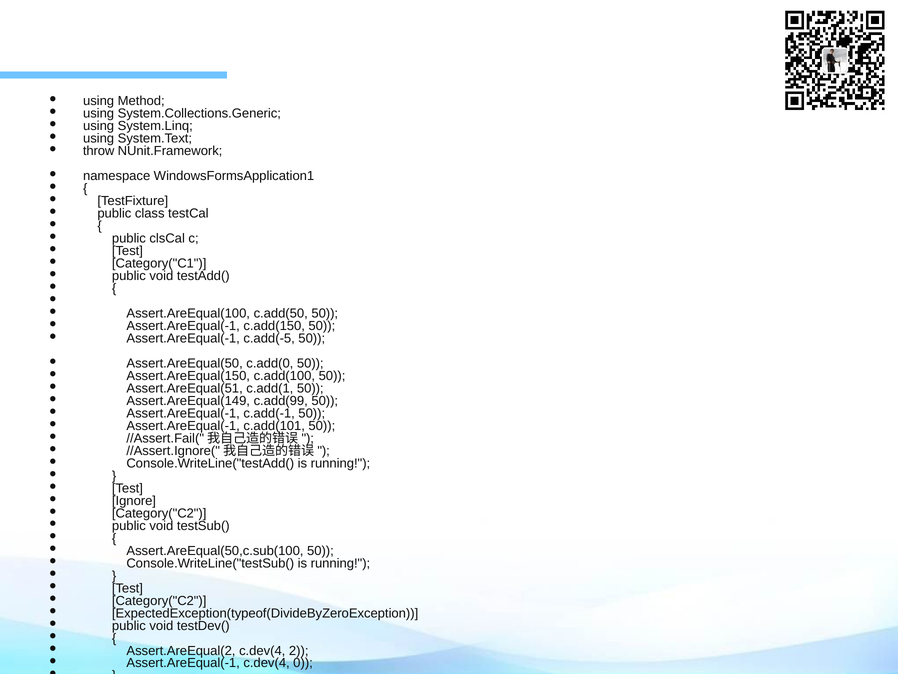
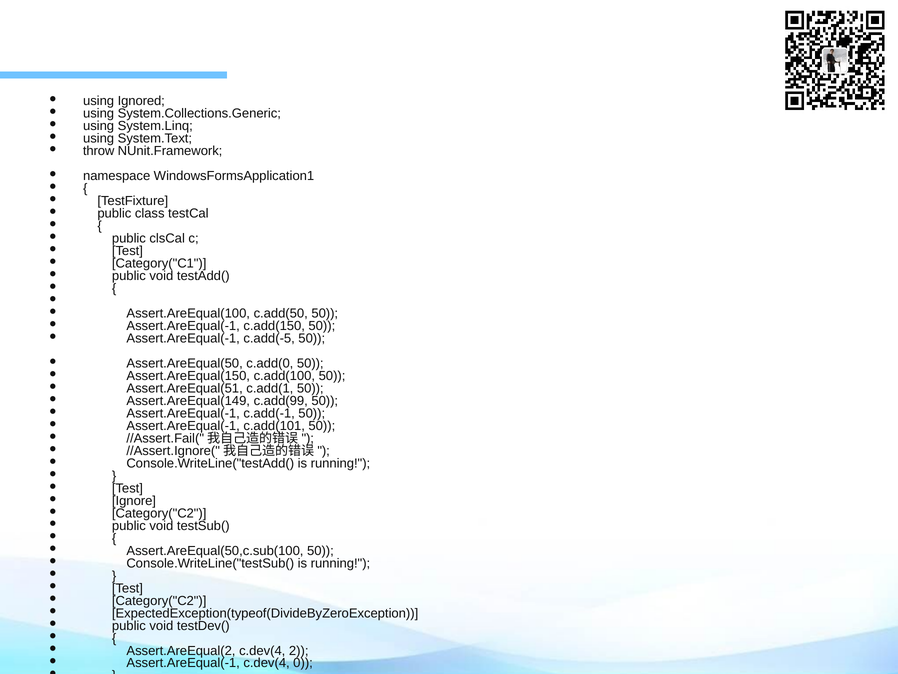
Method: Method -> Ignored
